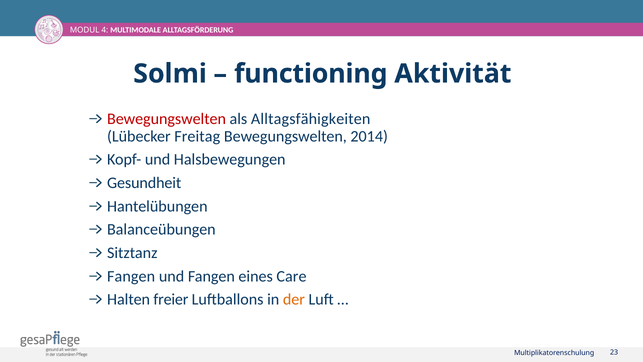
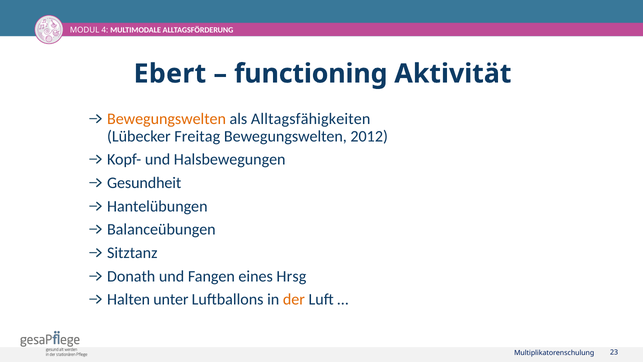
Solmi: Solmi -> Ebert
Bewegungswelten at (167, 119) colour: red -> orange
2014: 2014 -> 2012
Fangen at (131, 276): Fangen -> Donath
Care: Care -> Hrsg
freier: freier -> unter
